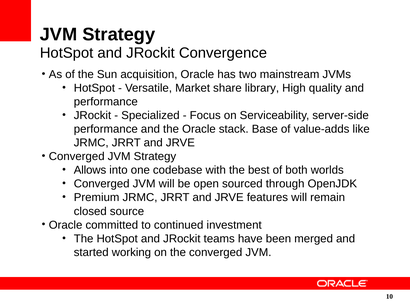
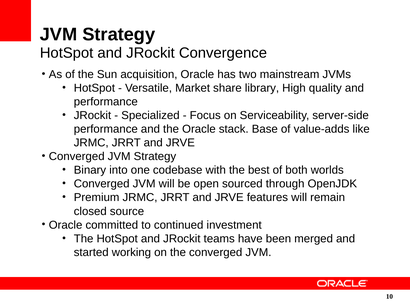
Allows: Allows -> Binary
